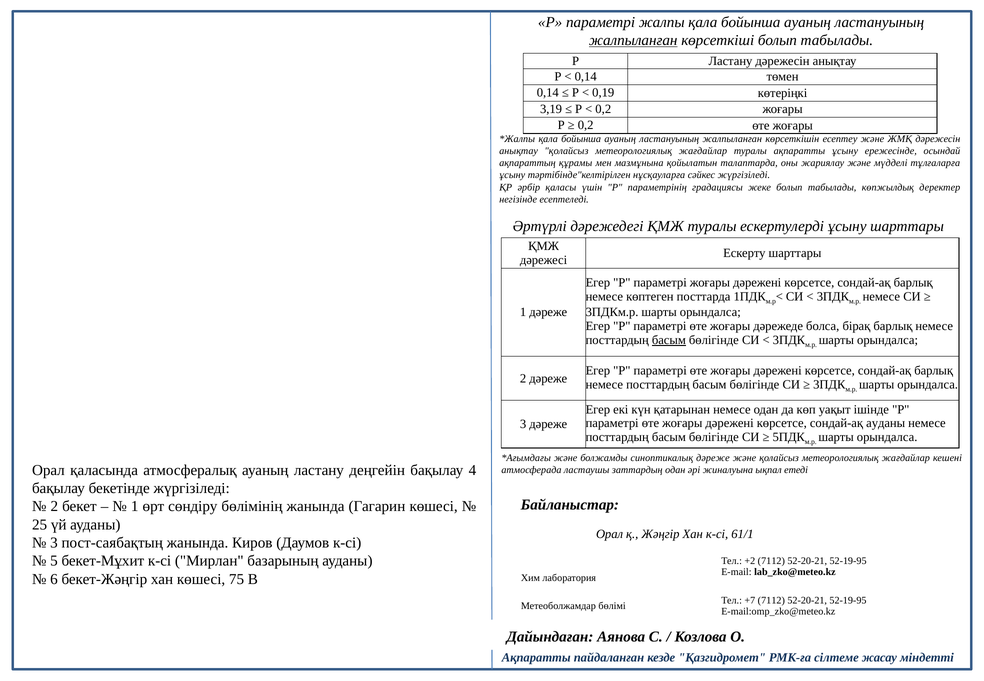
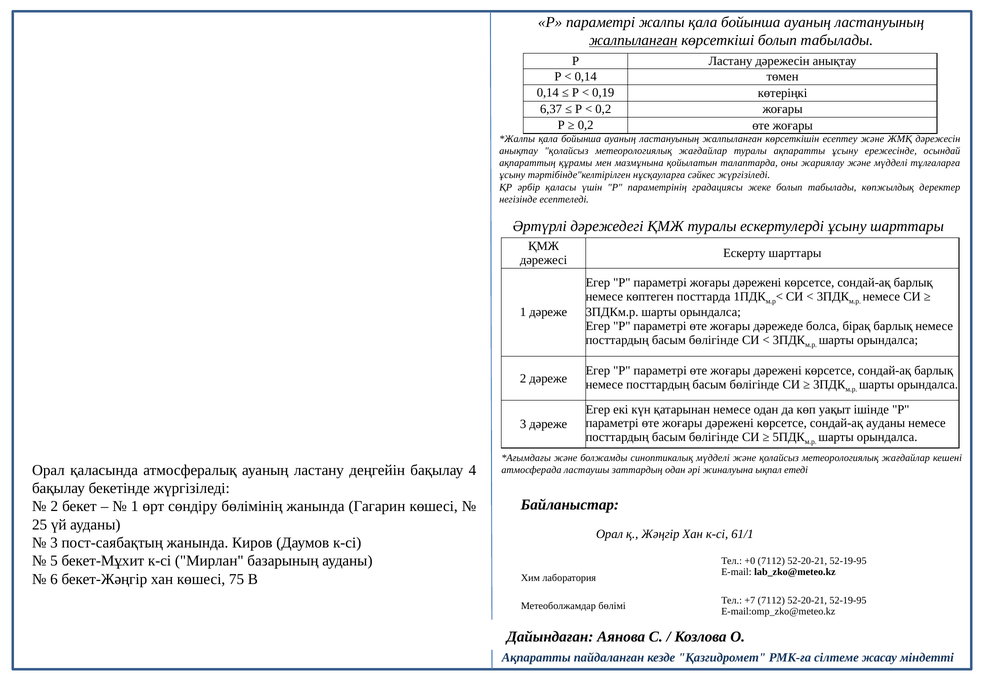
3,19: 3,19 -> 6,37
басым at (669, 340) underline: present -> none
синоптикалық дәреже: дәреже -> мүдделі
+2: +2 -> +0
